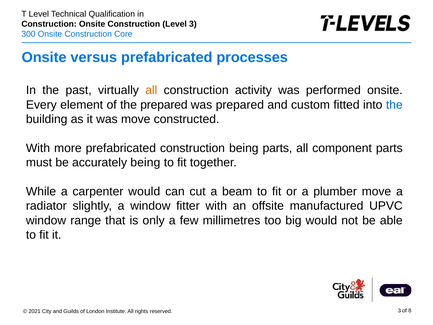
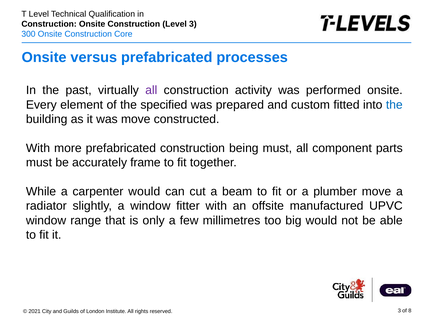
all at (151, 90) colour: orange -> purple
the prepared: prepared -> specified
being parts: parts -> must
accurately being: being -> frame
